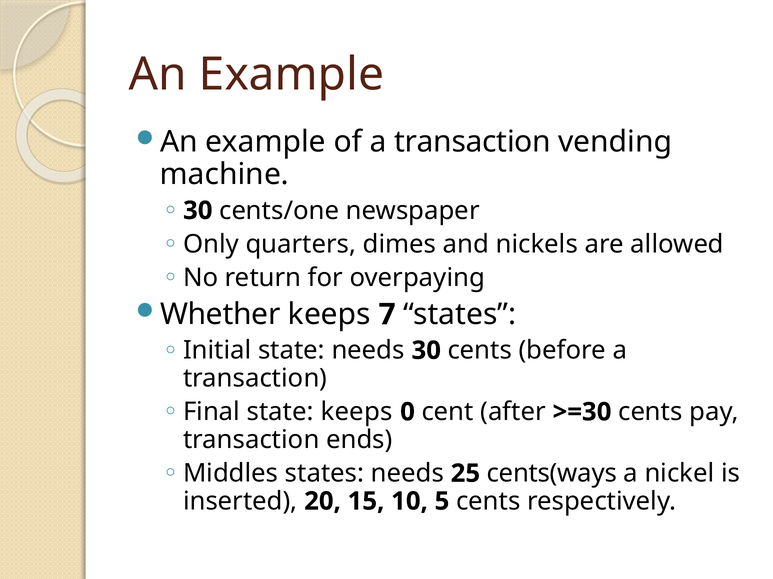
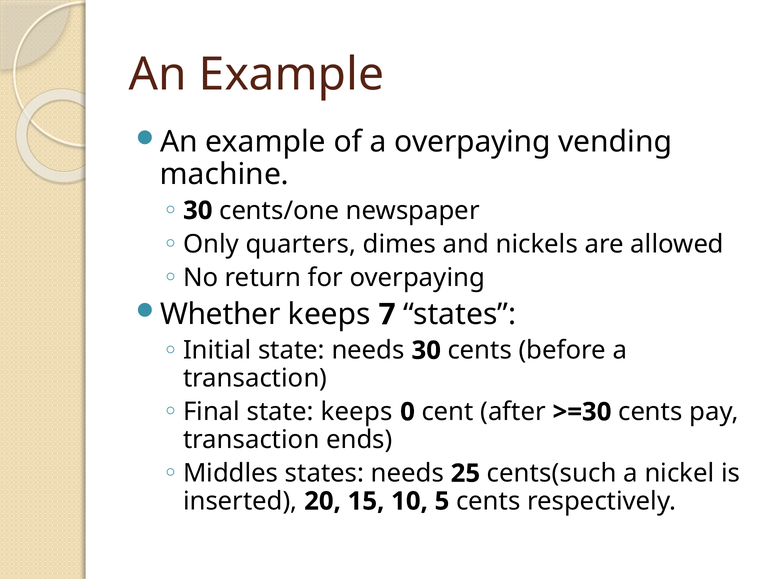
of a transaction: transaction -> overpaying
cents(ways: cents(ways -> cents(such
